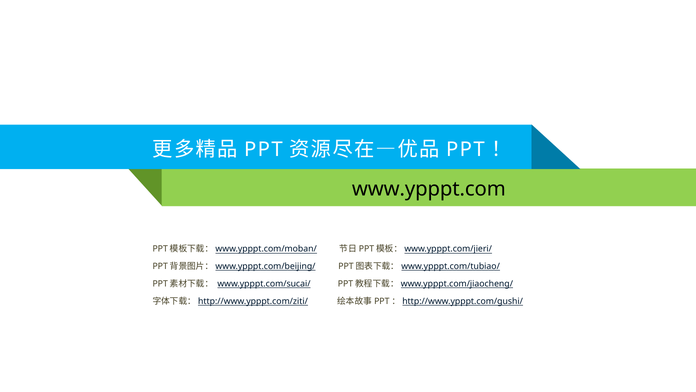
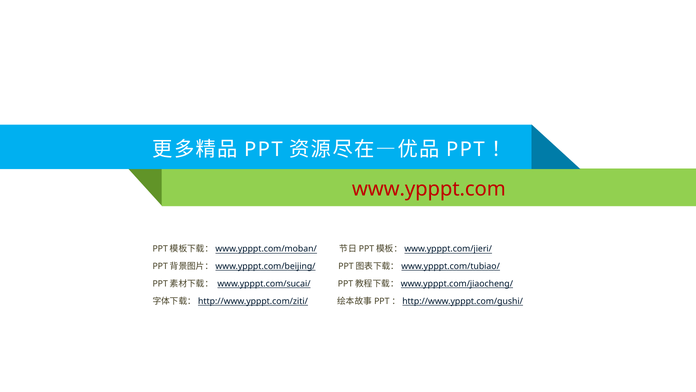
www.ypppt.com colour: black -> red
